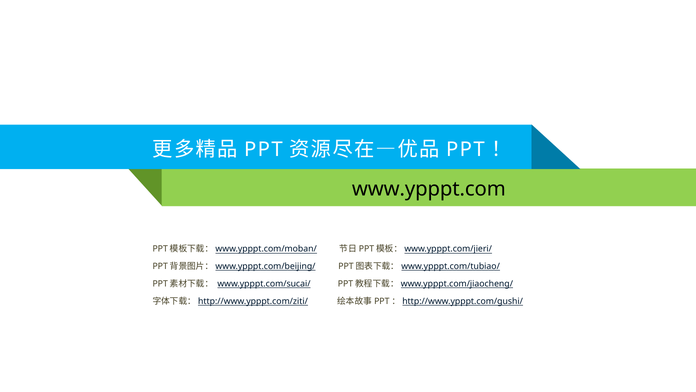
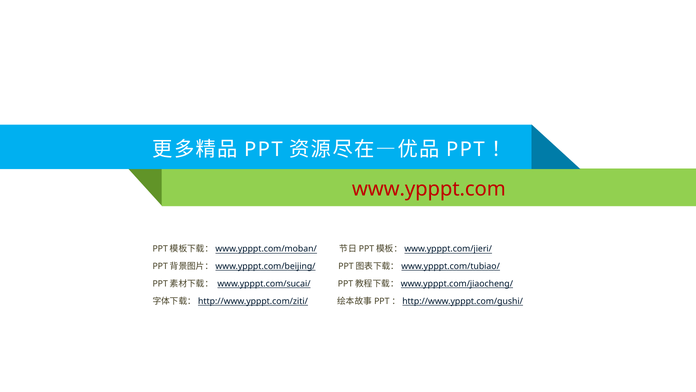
www.ypppt.com colour: black -> red
